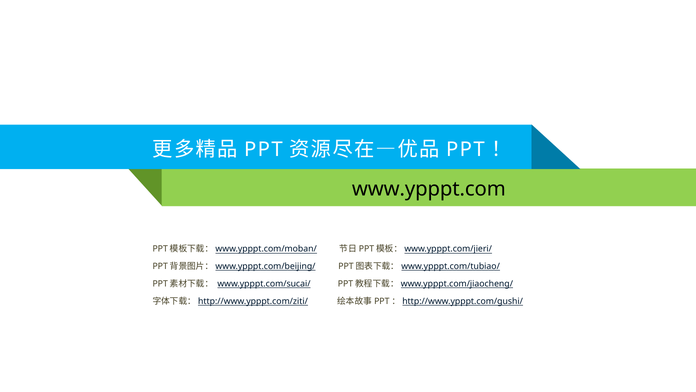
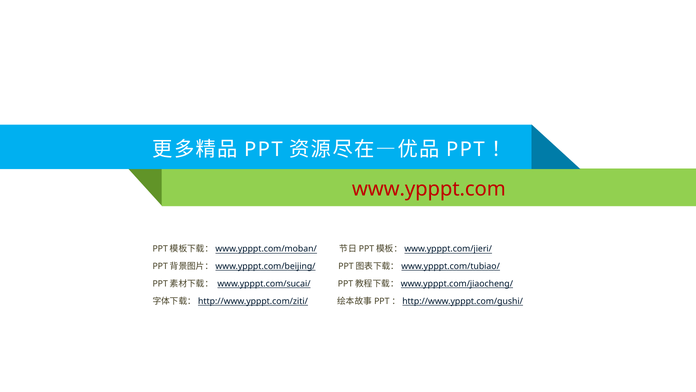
www.ypppt.com colour: black -> red
